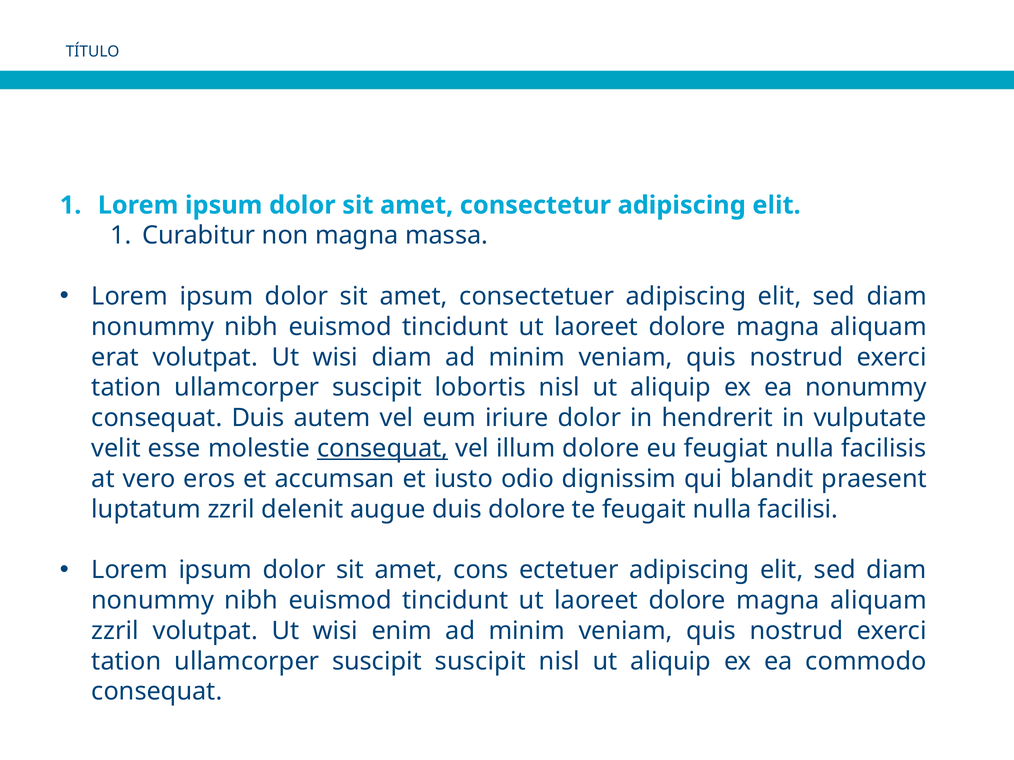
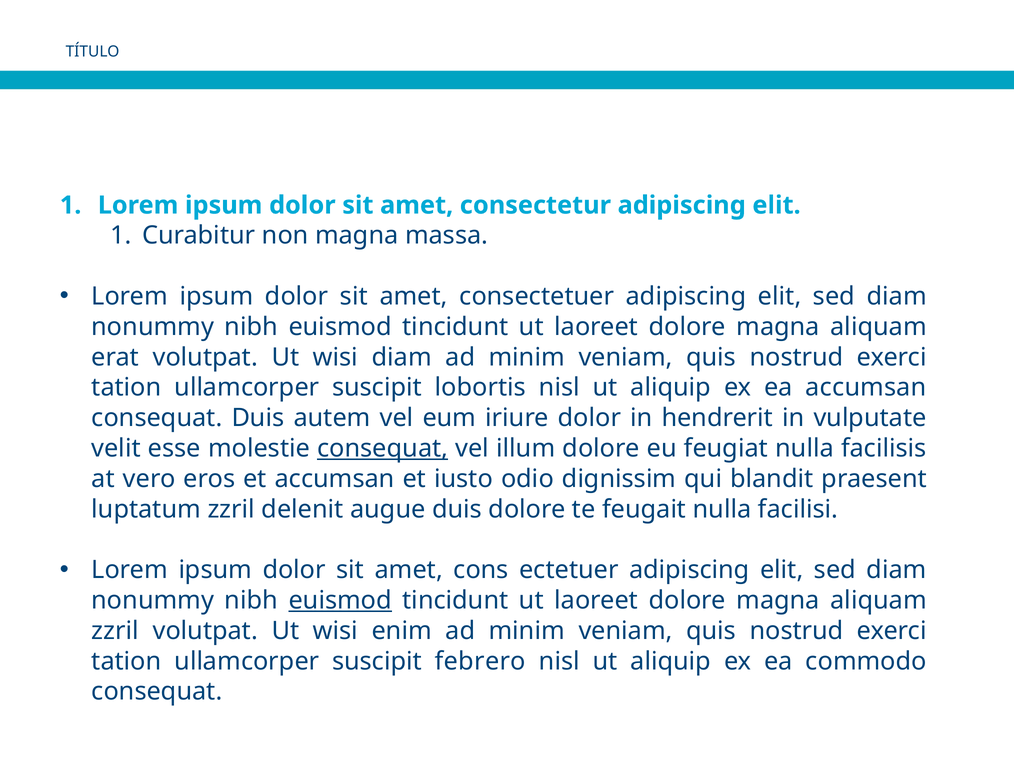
ea nonummy: nonummy -> accumsan
euismod at (340, 601) underline: none -> present
suscipit suscipit: suscipit -> febrero
